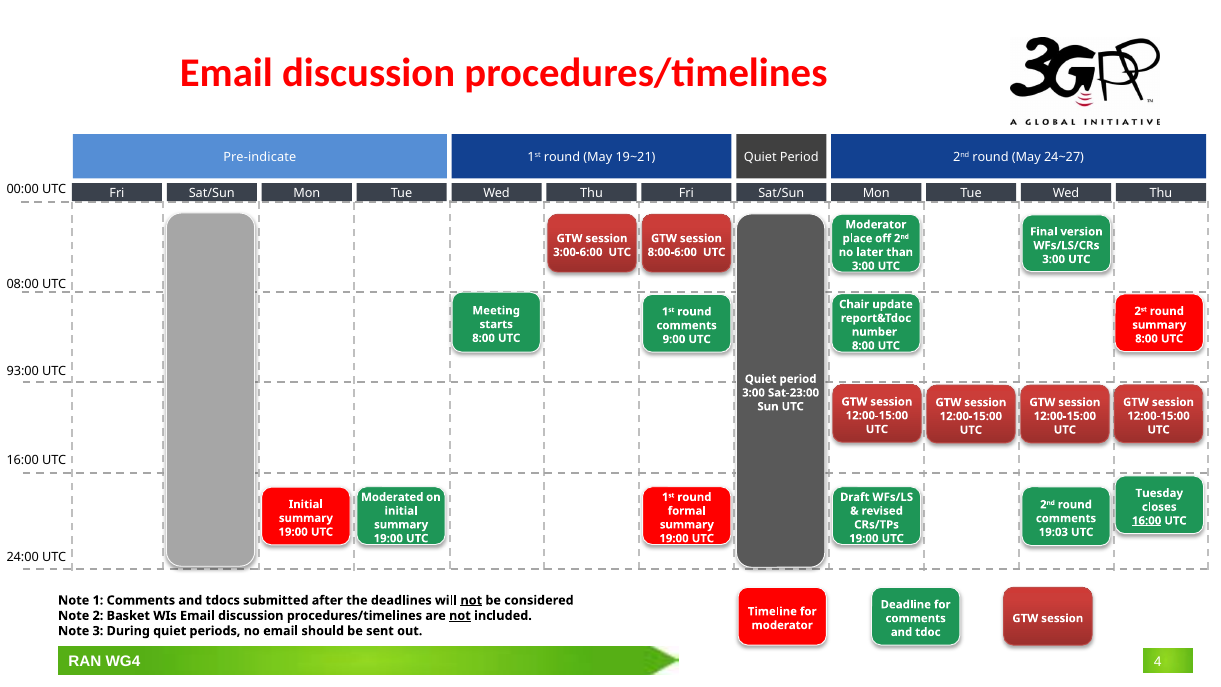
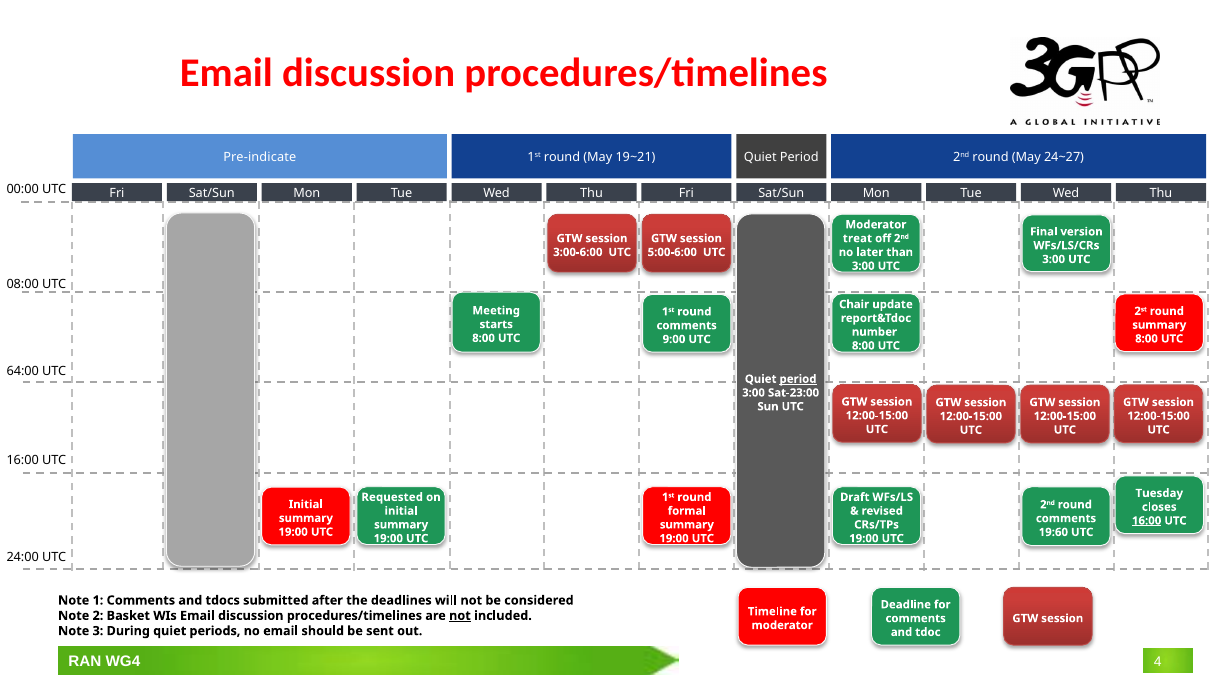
place: place -> treat
8:00-6:00: 8:00-6:00 -> 5:00-6:00
93:00: 93:00 -> 64:00
period at (798, 379) underline: none -> present
Moderated: Moderated -> Requested
19:03: 19:03 -> 19:60
not at (471, 600) underline: present -> none
